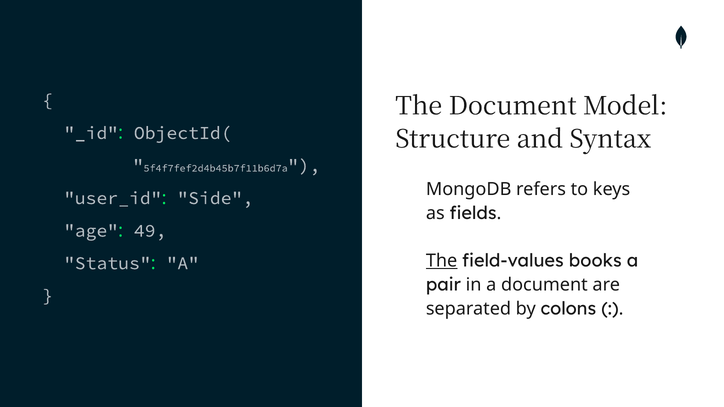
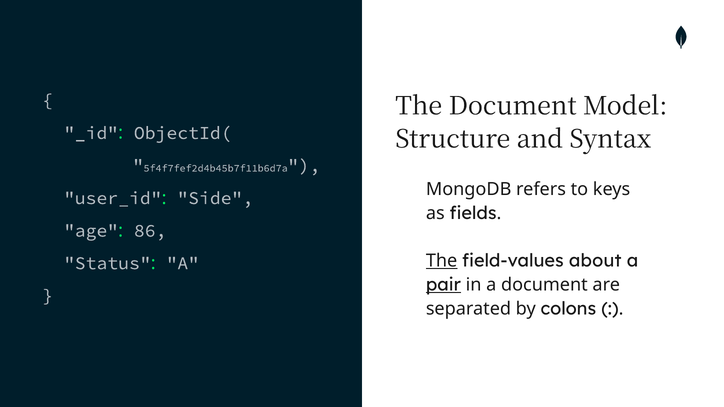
49: 49 -> 86
books: books -> about
pair underline: none -> present
